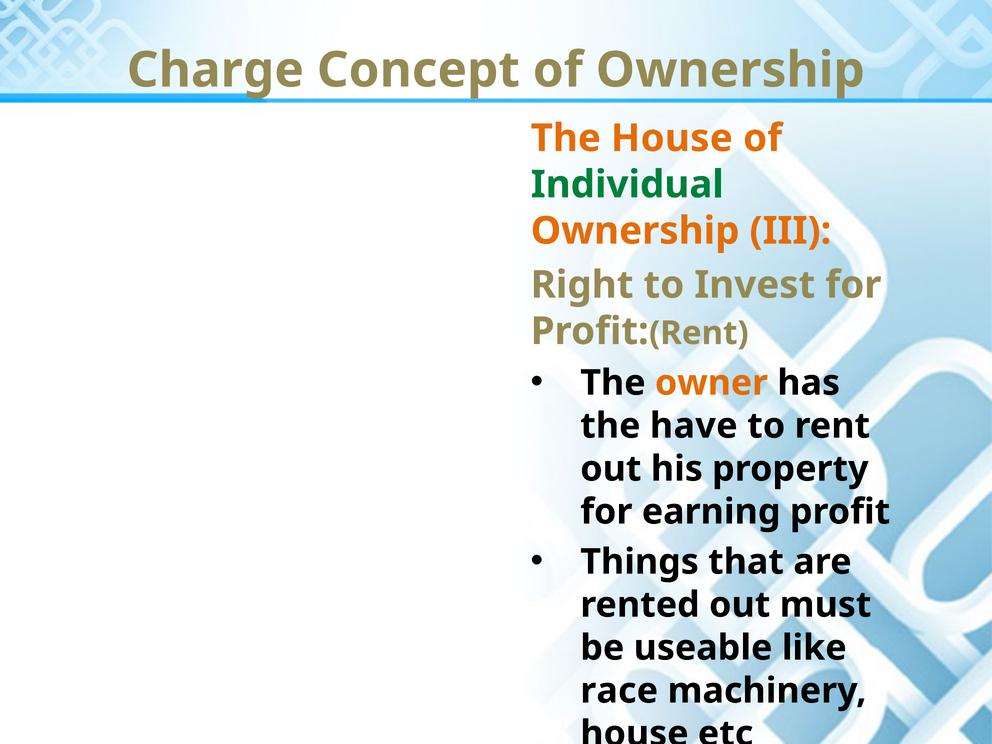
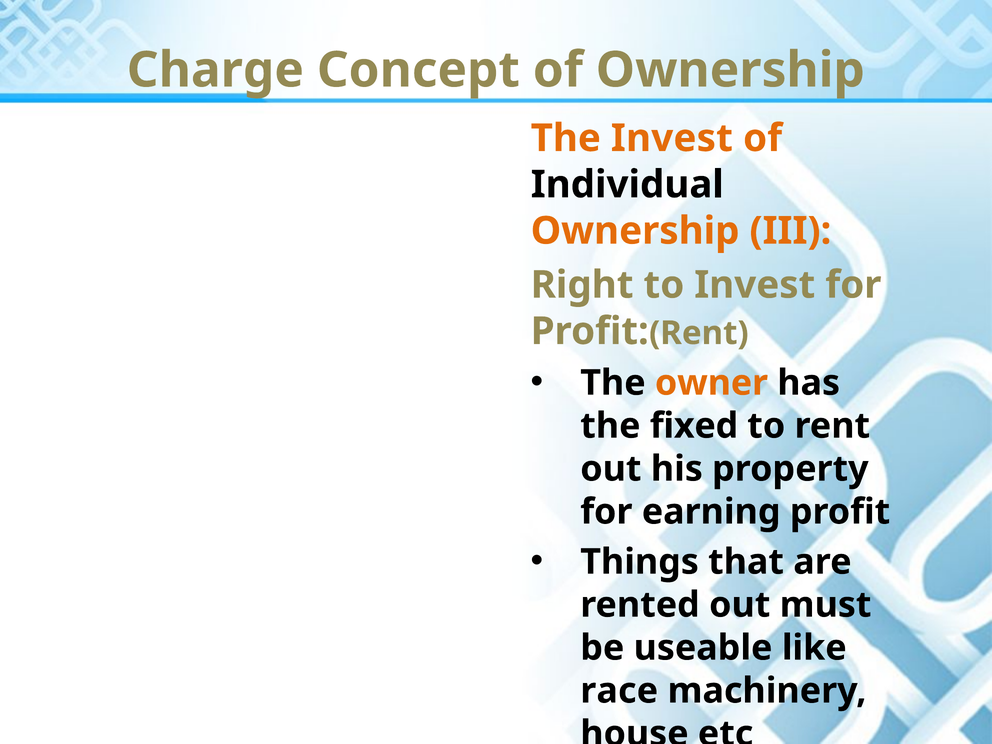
The House: House -> Invest
Individual colour: green -> black
have: have -> fixed
